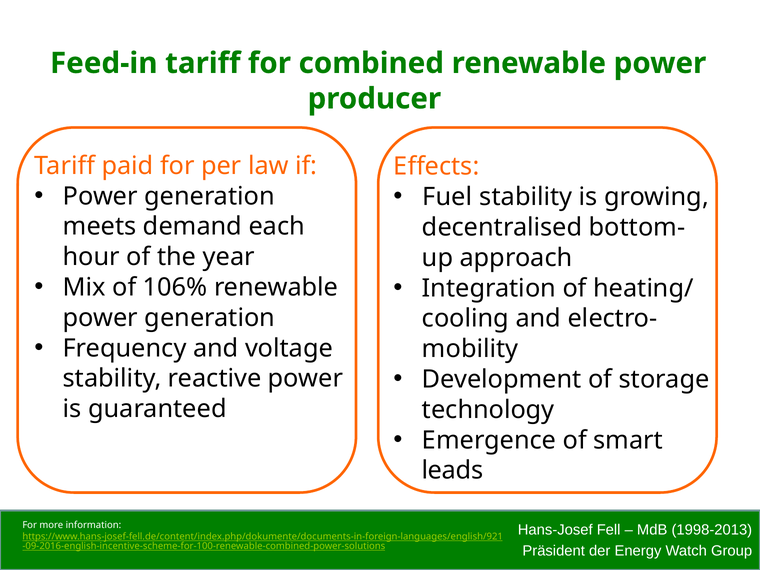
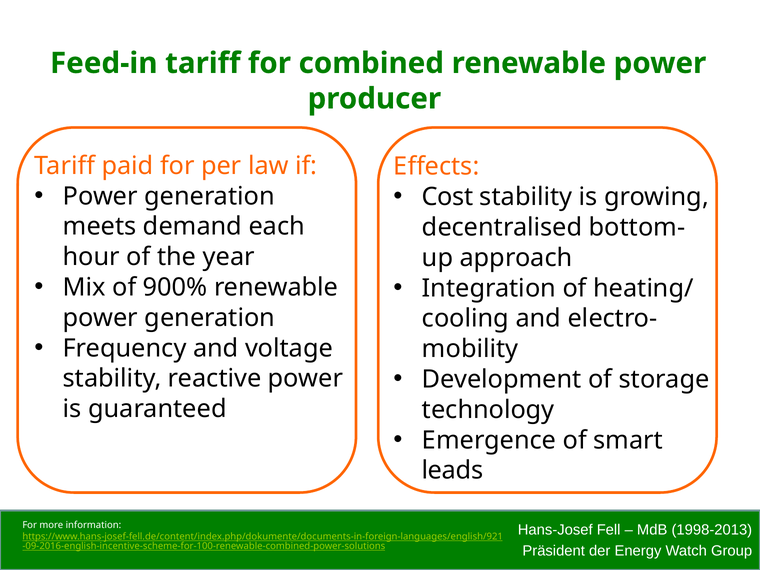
Fuel: Fuel -> Cost
106%: 106% -> 900%
